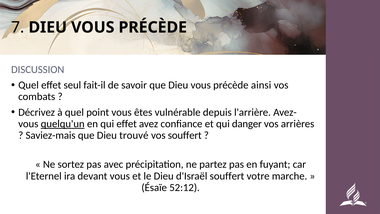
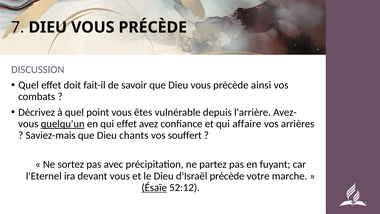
seul: seul -> doit
danger: danger -> affaire
trouvé: trouvé -> chants
d'Israël souffert: souffert -> précède
Ésaïe underline: none -> present
